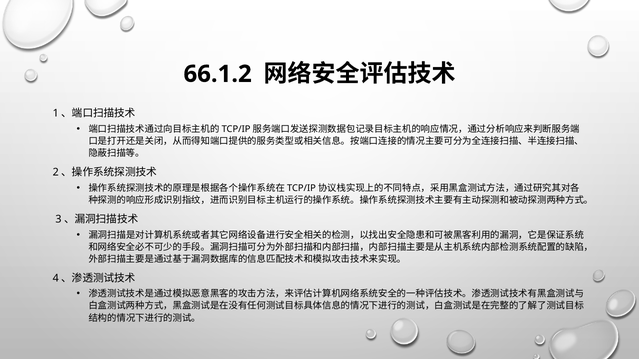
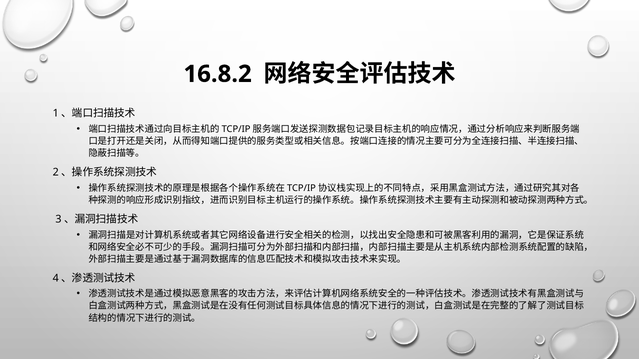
66.1.2: 66.1.2 -> 16.8.2
